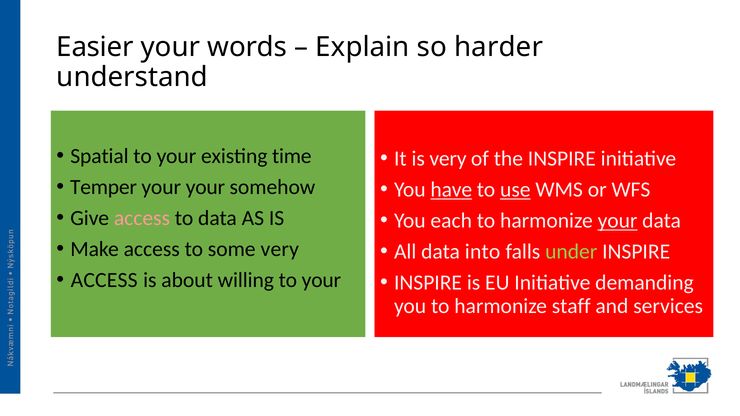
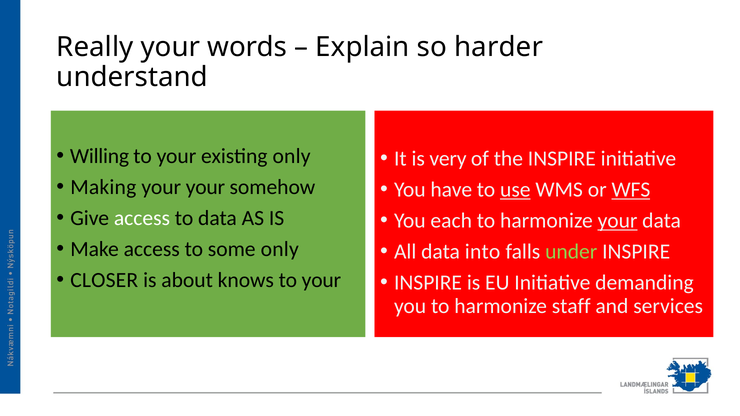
Easier: Easier -> Really
Spatial: Spatial -> Willing
existing time: time -> only
Temper: Temper -> Making
have underline: present -> none
WFS underline: none -> present
access at (142, 218) colour: pink -> white
some very: very -> only
ACCESS at (104, 280): ACCESS -> CLOSER
willing: willing -> knows
